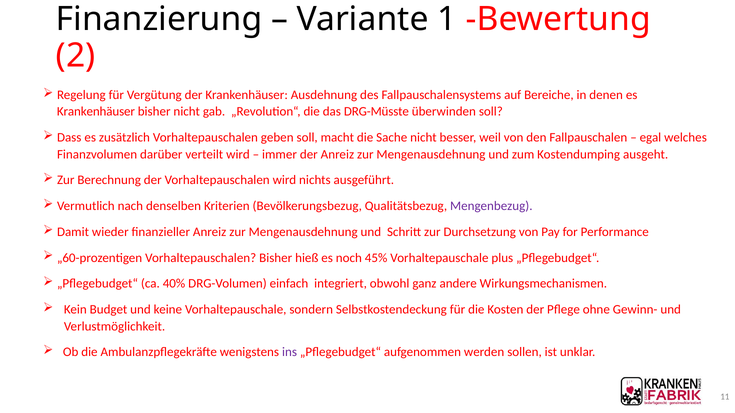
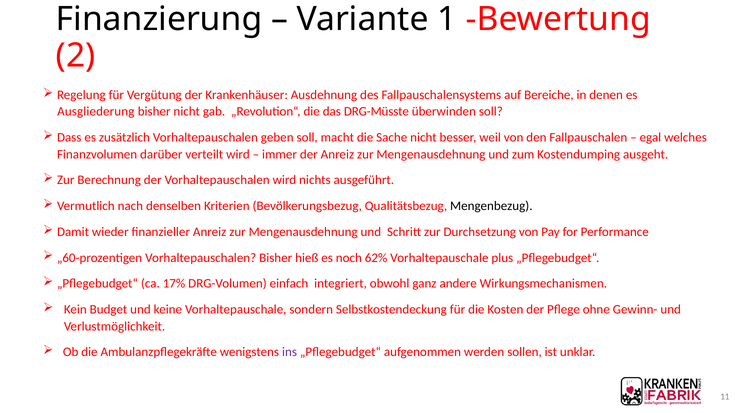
Krankenhäuser at (96, 112): Krankenhäuser -> Ausgliederung
Mengenbezug colour: purple -> black
45%: 45% -> 62%
40%: 40% -> 17%
